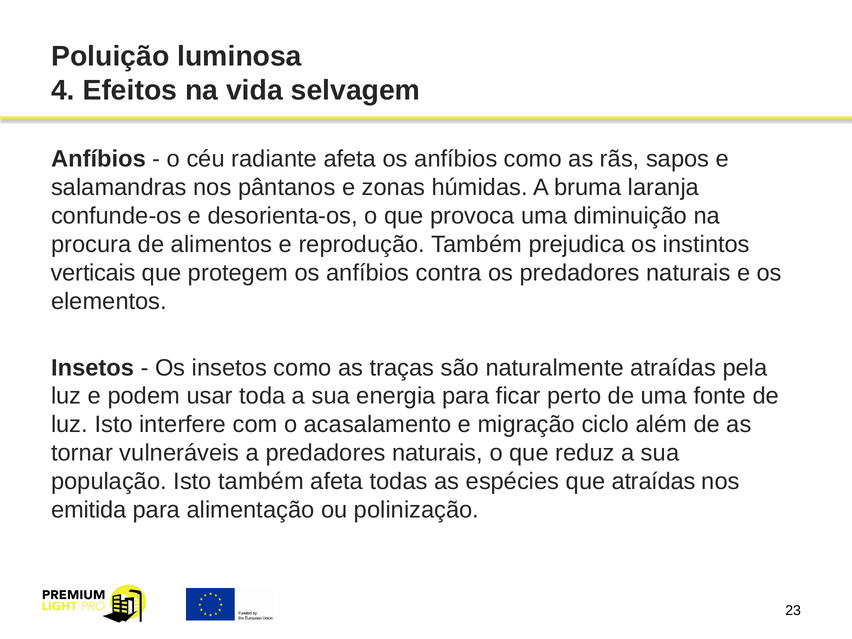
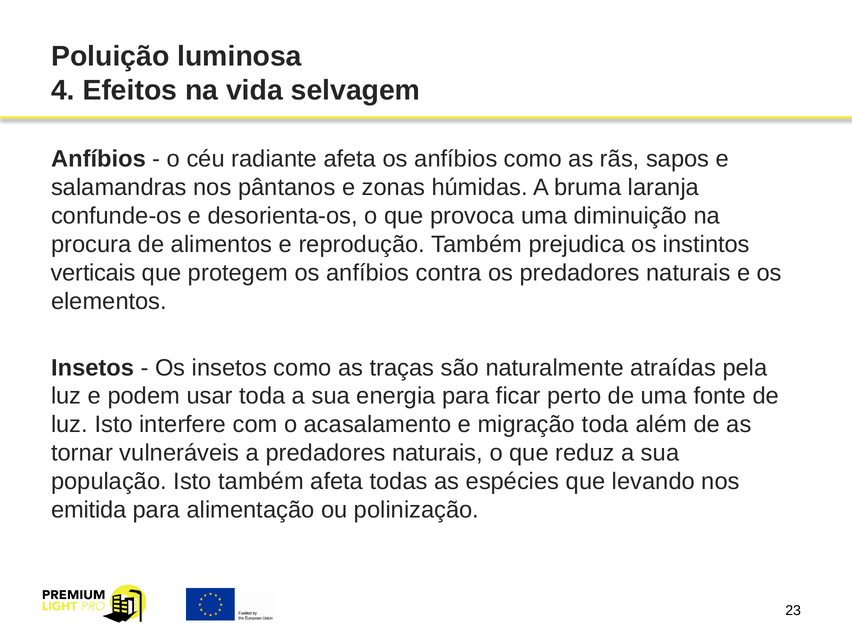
migração ciclo: ciclo -> toda
que atraídas: atraídas -> levando
